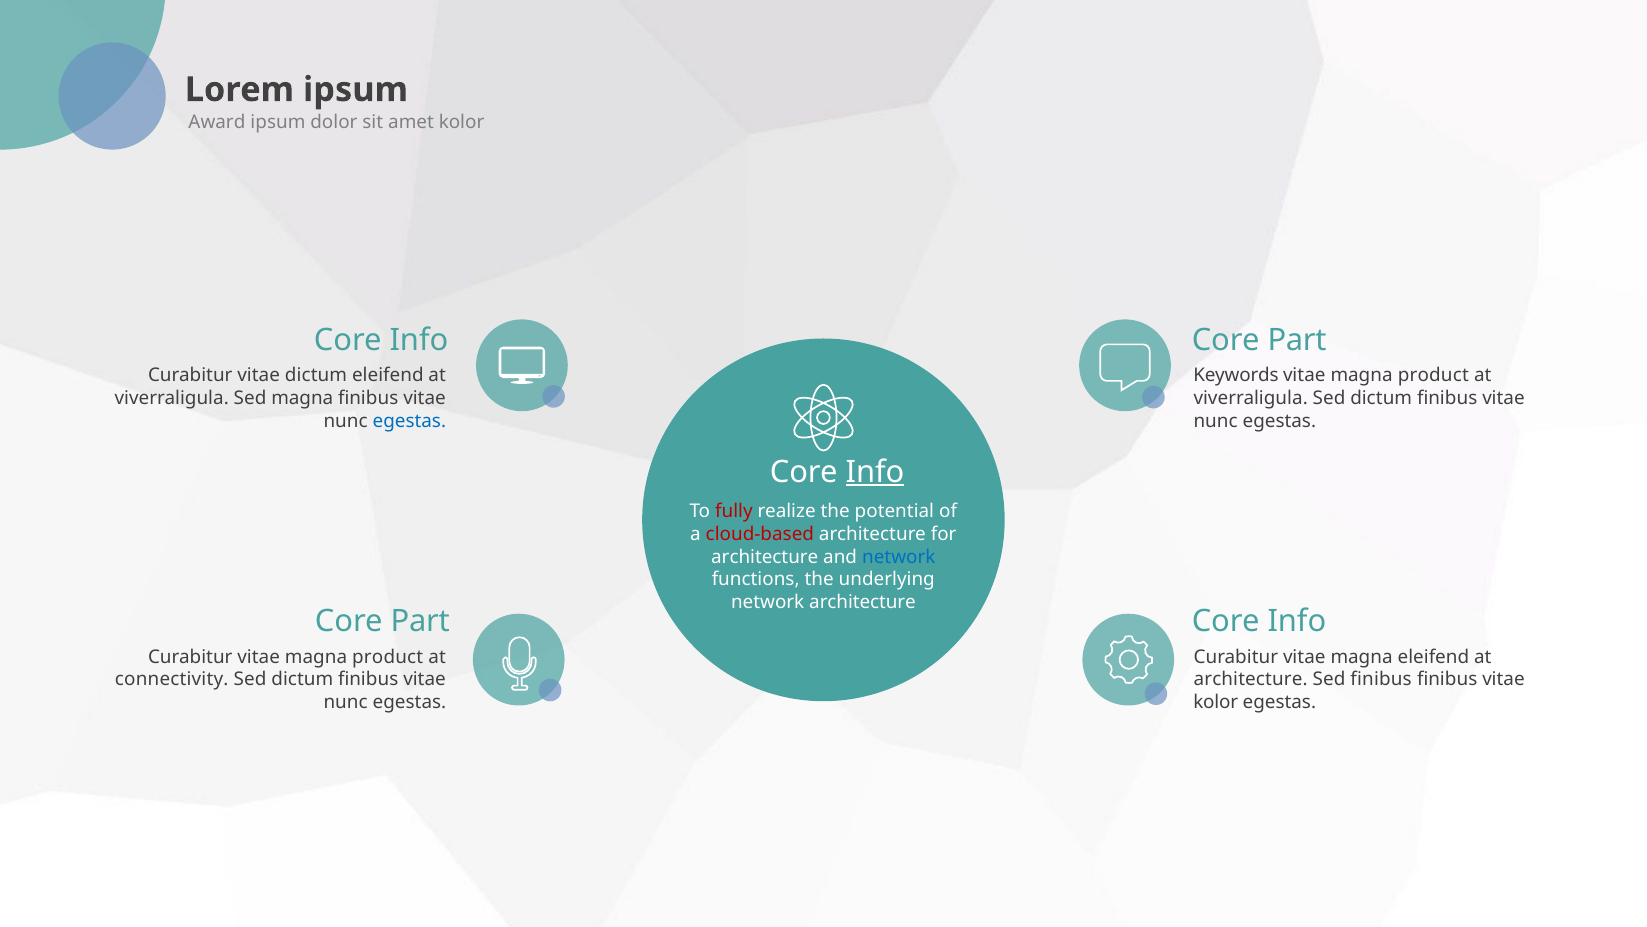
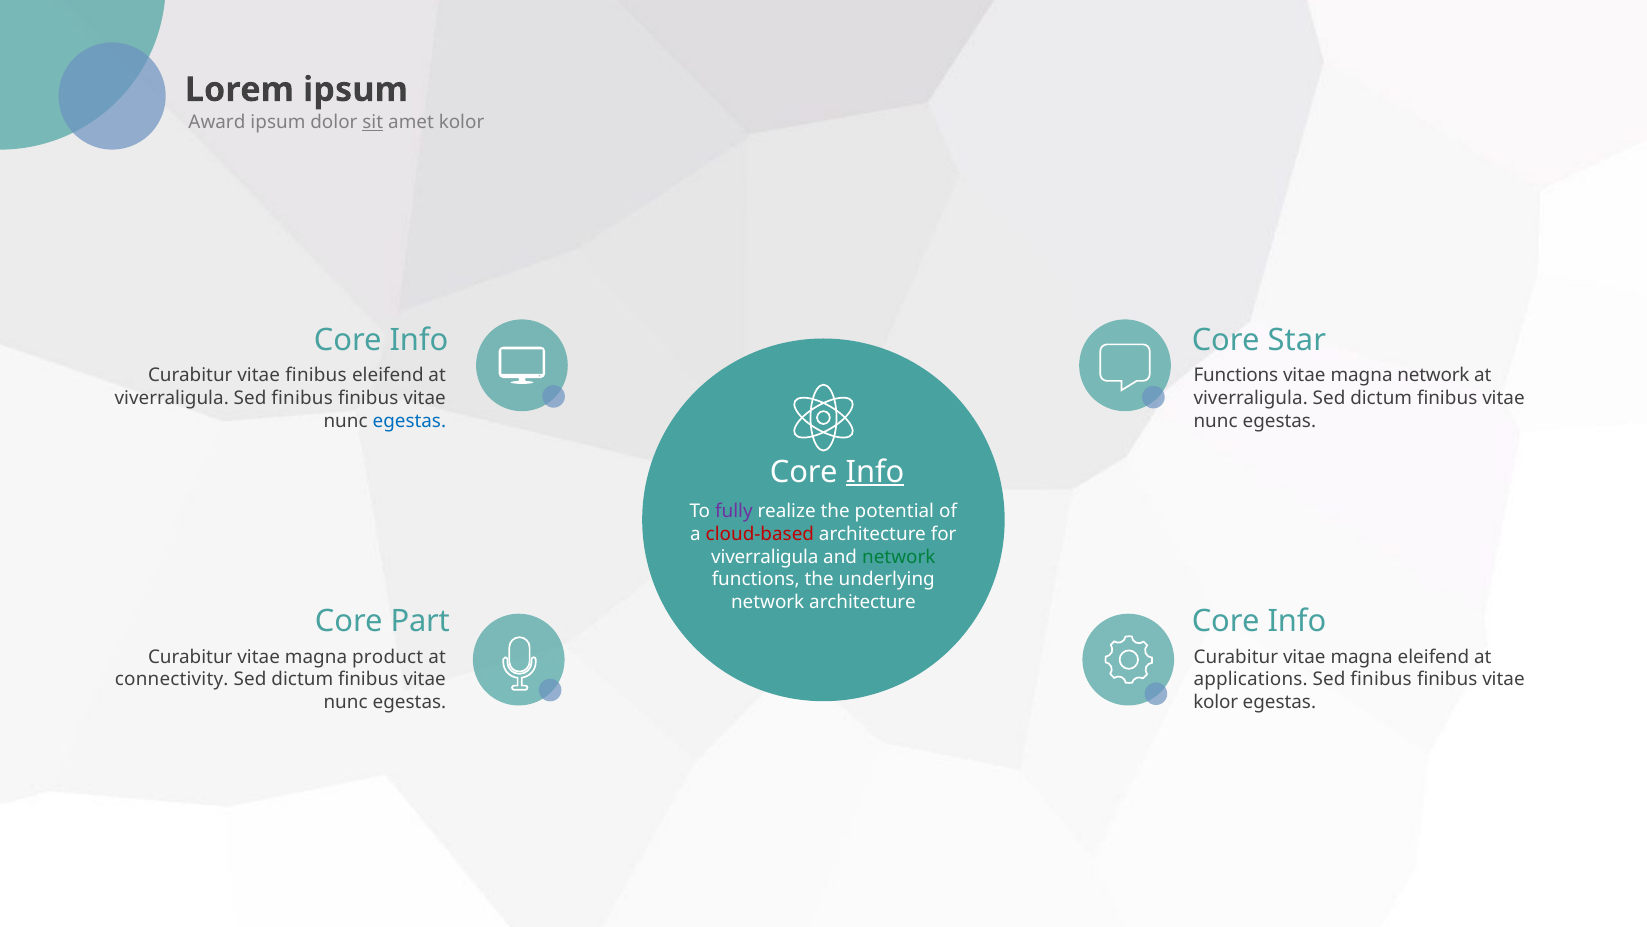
sit underline: none -> present
Part at (1297, 340): Part -> Star
vitae dictum: dictum -> finibus
Keywords at (1236, 375): Keywords -> Functions
product at (1433, 375): product -> network
viverraligula Sed magna: magna -> finibus
fully colour: red -> purple
architecture at (765, 556): architecture -> viverraligula
network at (899, 556) colour: blue -> green
architecture at (1251, 679): architecture -> applications
